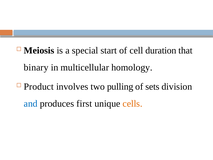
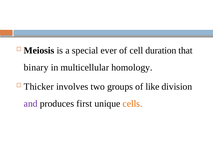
start: start -> ever
Product: Product -> Thicker
pulling: pulling -> groups
sets: sets -> like
and colour: blue -> purple
